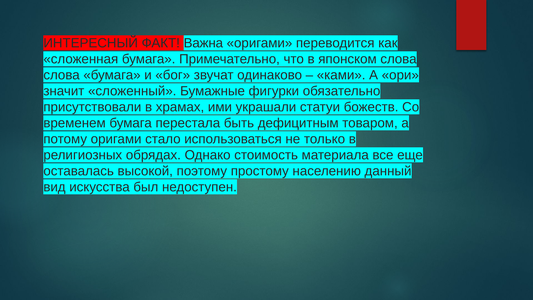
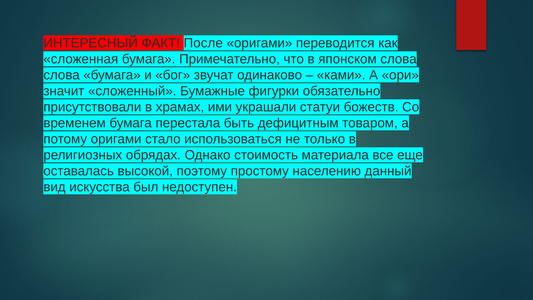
Важна: Важна -> После
